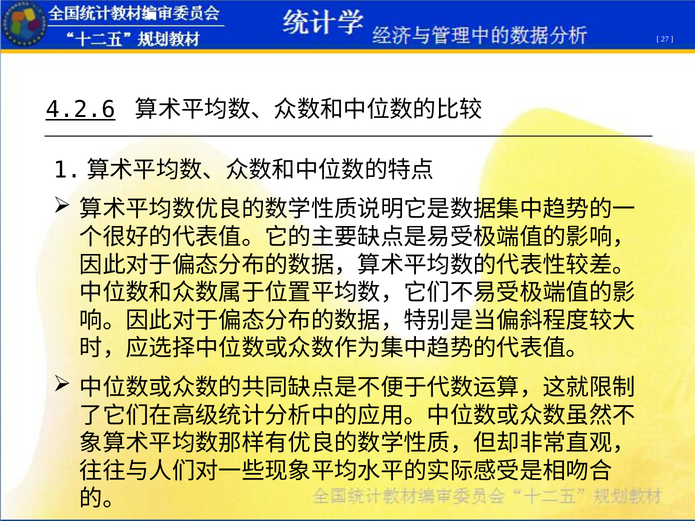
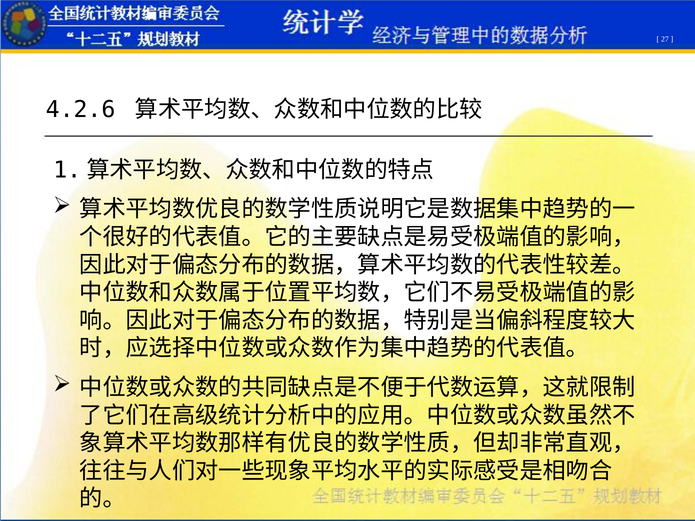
4.2.6 underline: present -> none
